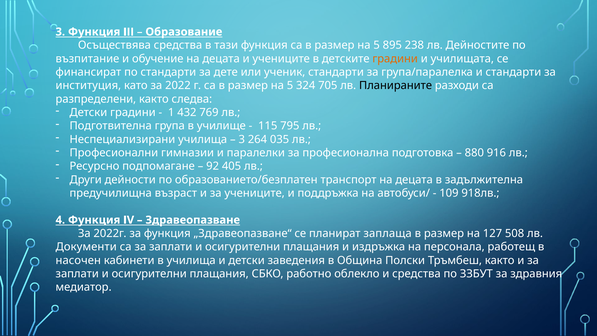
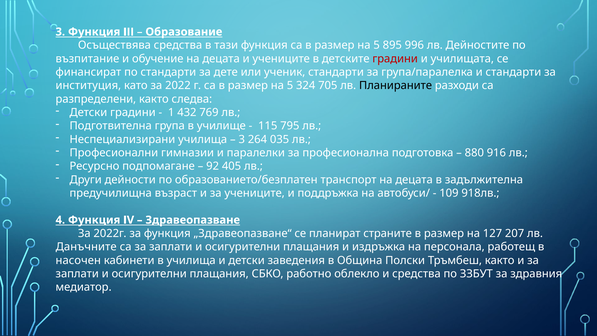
238: 238 -> 996
градини at (395, 59) colour: orange -> red
заплаща: заплаща -> страните
508: 508 -> 207
Документи: Документи -> Данъчните
